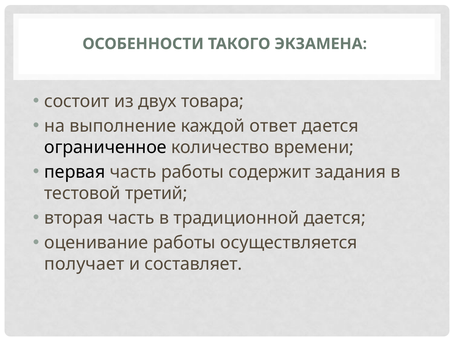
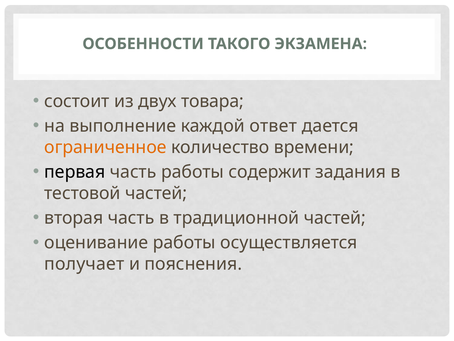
ограниченное colour: black -> orange
тестовой третий: третий -> частей
традиционной дается: дается -> частей
составляет: составляет -> пояснения
